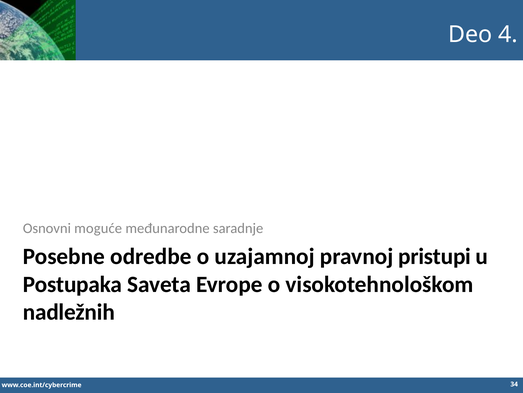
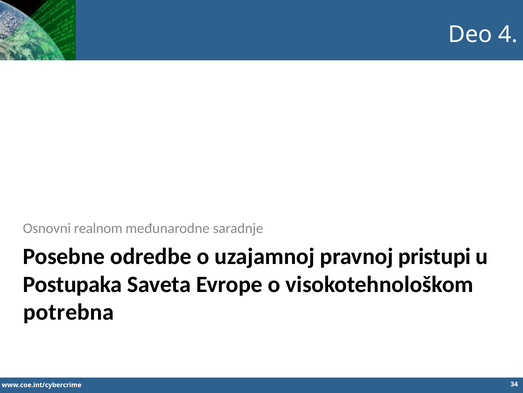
moguće: moguće -> realnom
nadležnih: nadležnih -> potrebna
